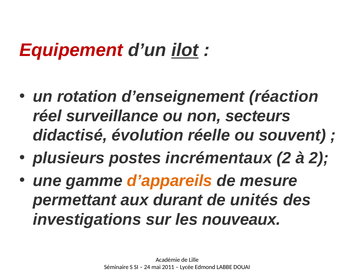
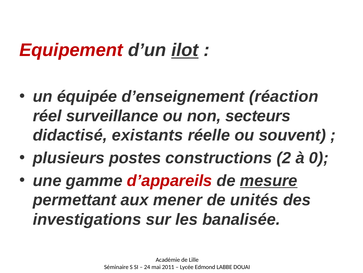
rotation: rotation -> équipée
évolution: évolution -> existants
incrémentaux: incrémentaux -> constructions
à 2: 2 -> 0
d’appareils colour: orange -> red
mesure underline: none -> present
durant: durant -> mener
nouveaux: nouveaux -> banalisée
